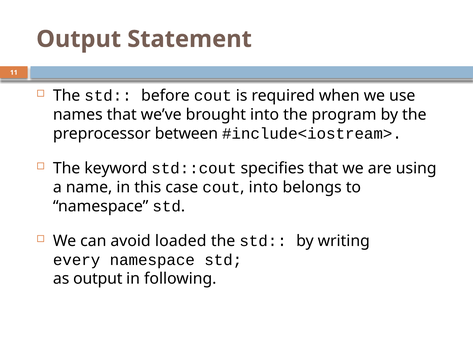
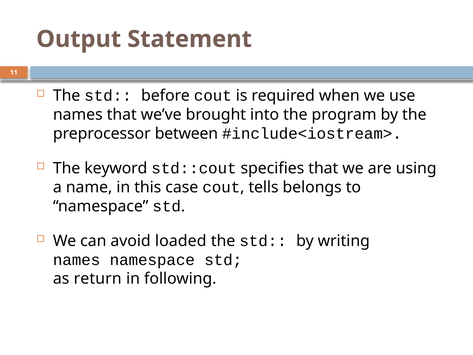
into at (263, 187): into -> tells
every at (77, 260): every -> names
as output: output -> return
